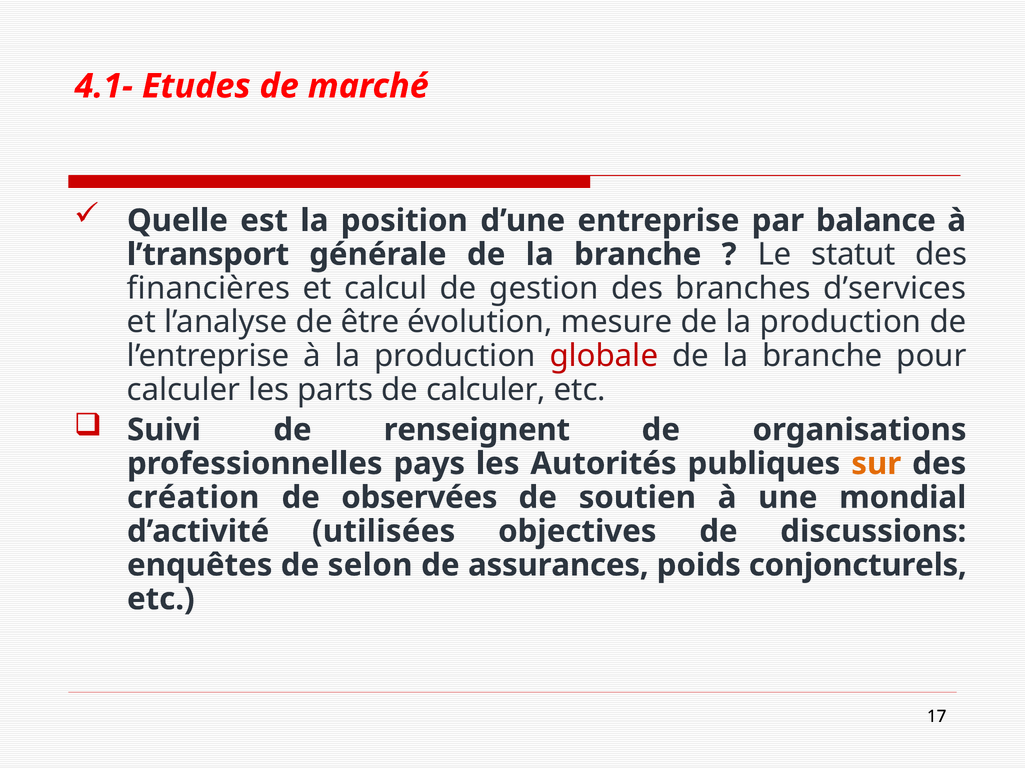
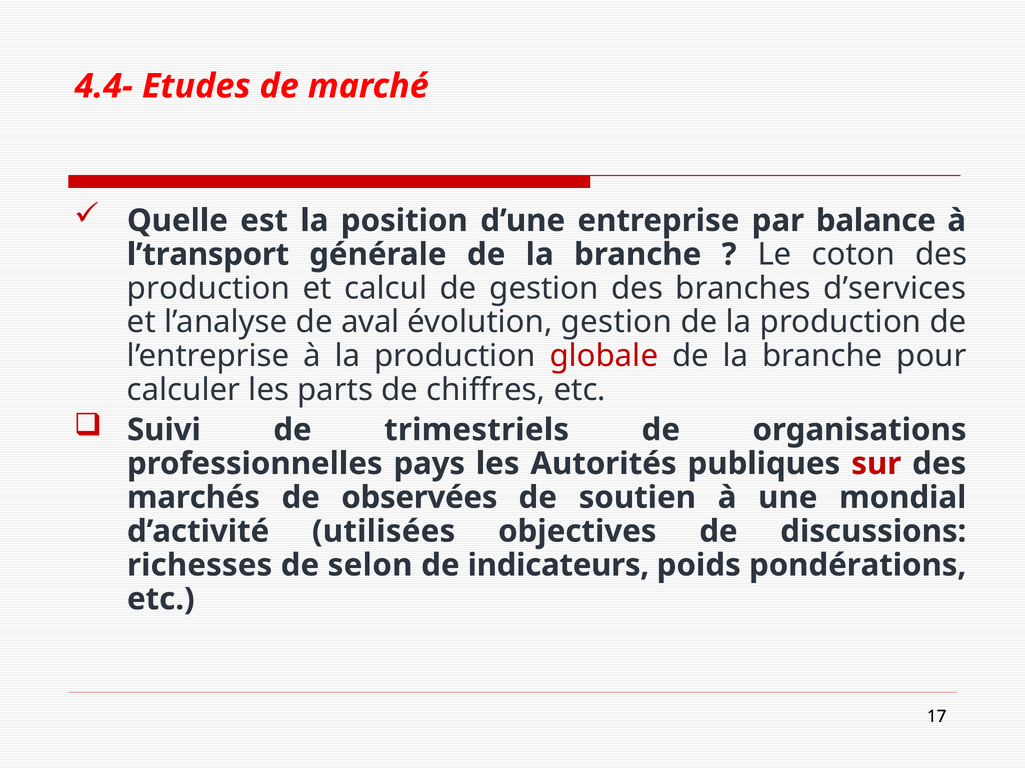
4.1-: 4.1- -> 4.4-
statut: statut -> coton
financières at (209, 288): financières -> production
être: être -> aval
évolution mesure: mesure -> gestion
de calculer: calculer -> chiffres
renseignent: renseignent -> trimestriels
sur colour: orange -> red
création: création -> marchés
enquêtes: enquêtes -> richesses
assurances: assurances -> indicateurs
conjoncturels: conjoncturels -> pondérations
